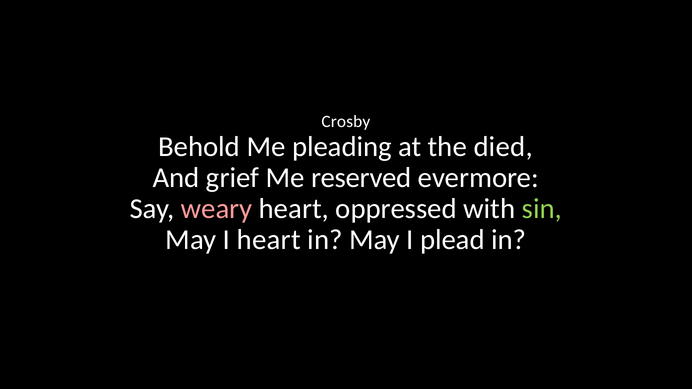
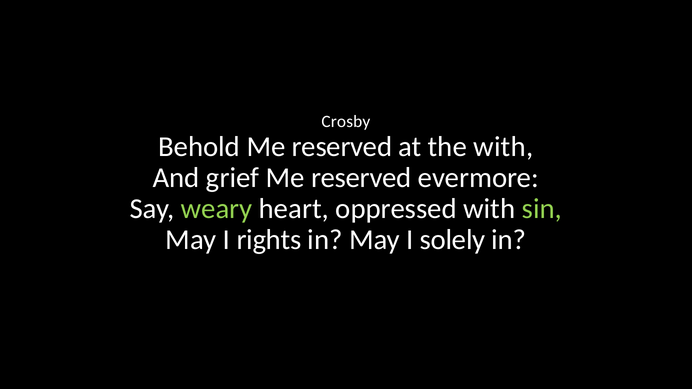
Behold Me pleading: pleading -> reserved
the died: died -> with
weary colour: pink -> light green
I heart: heart -> rights
plead: plead -> solely
